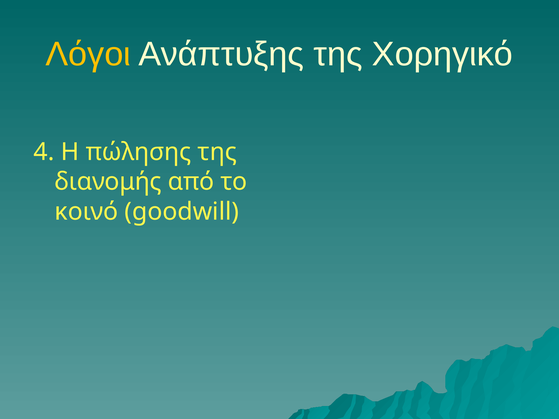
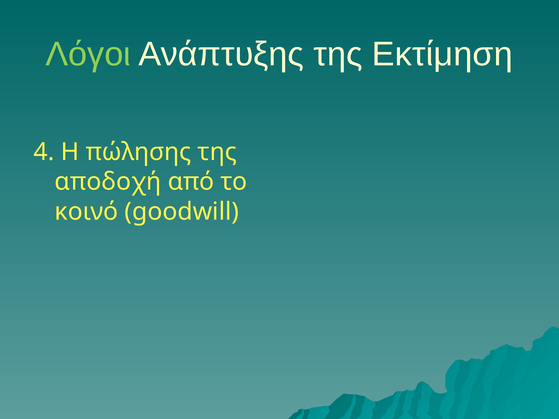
Λόγοι colour: yellow -> light green
Χορηγικό: Χορηγικό -> Εκτίμηση
διανομής: διανομής -> αποδοχή
